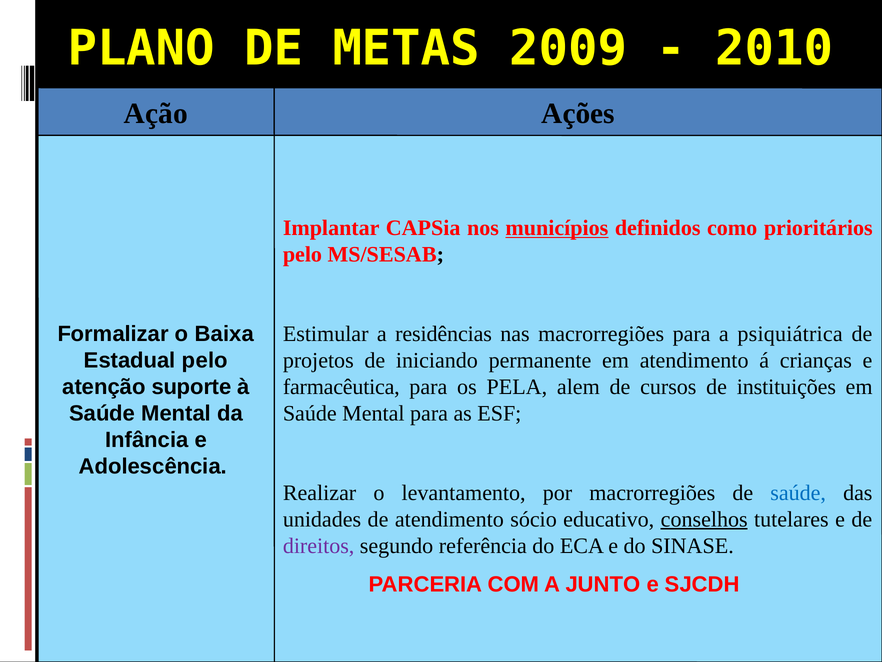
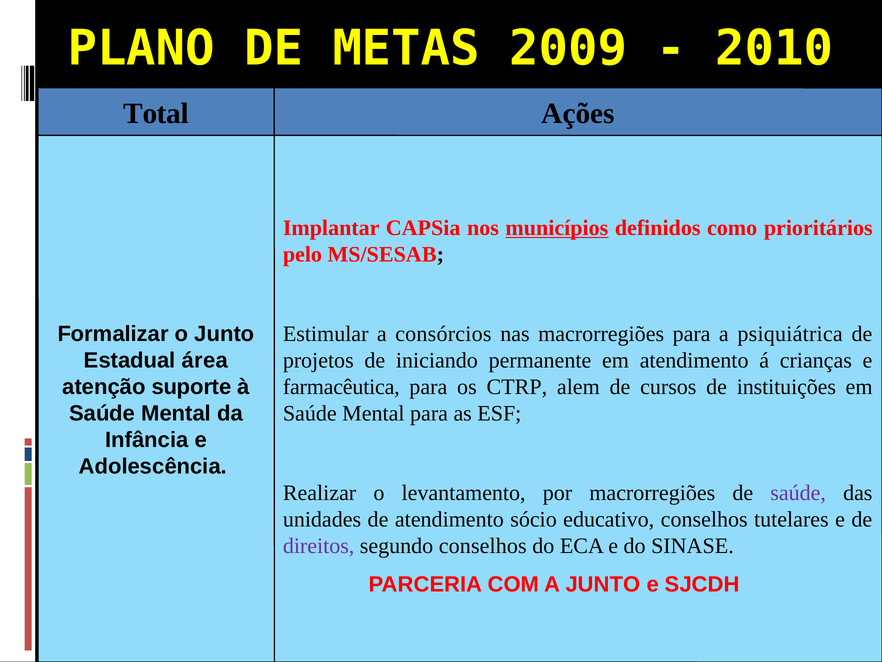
Ação: Ação -> Total
o Baixa: Baixa -> Junto
residências: residências -> consórcios
Estadual pelo: pelo -> área
PELA: PELA -> CTRP
saúde at (798, 492) colour: blue -> purple
conselhos at (704, 519) underline: present -> none
segundo referência: referência -> conselhos
